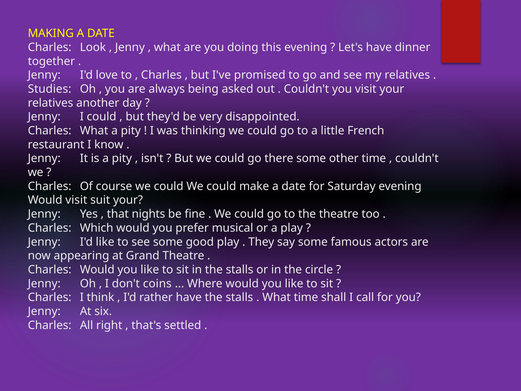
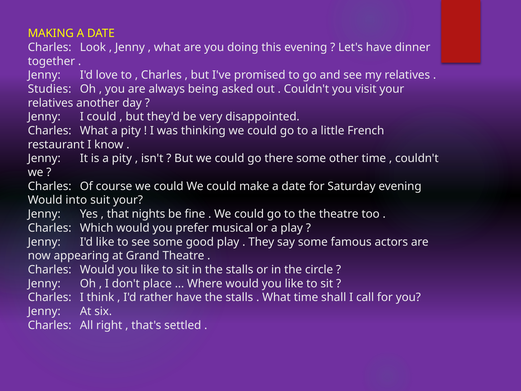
Would visit: visit -> into
coins: coins -> place
